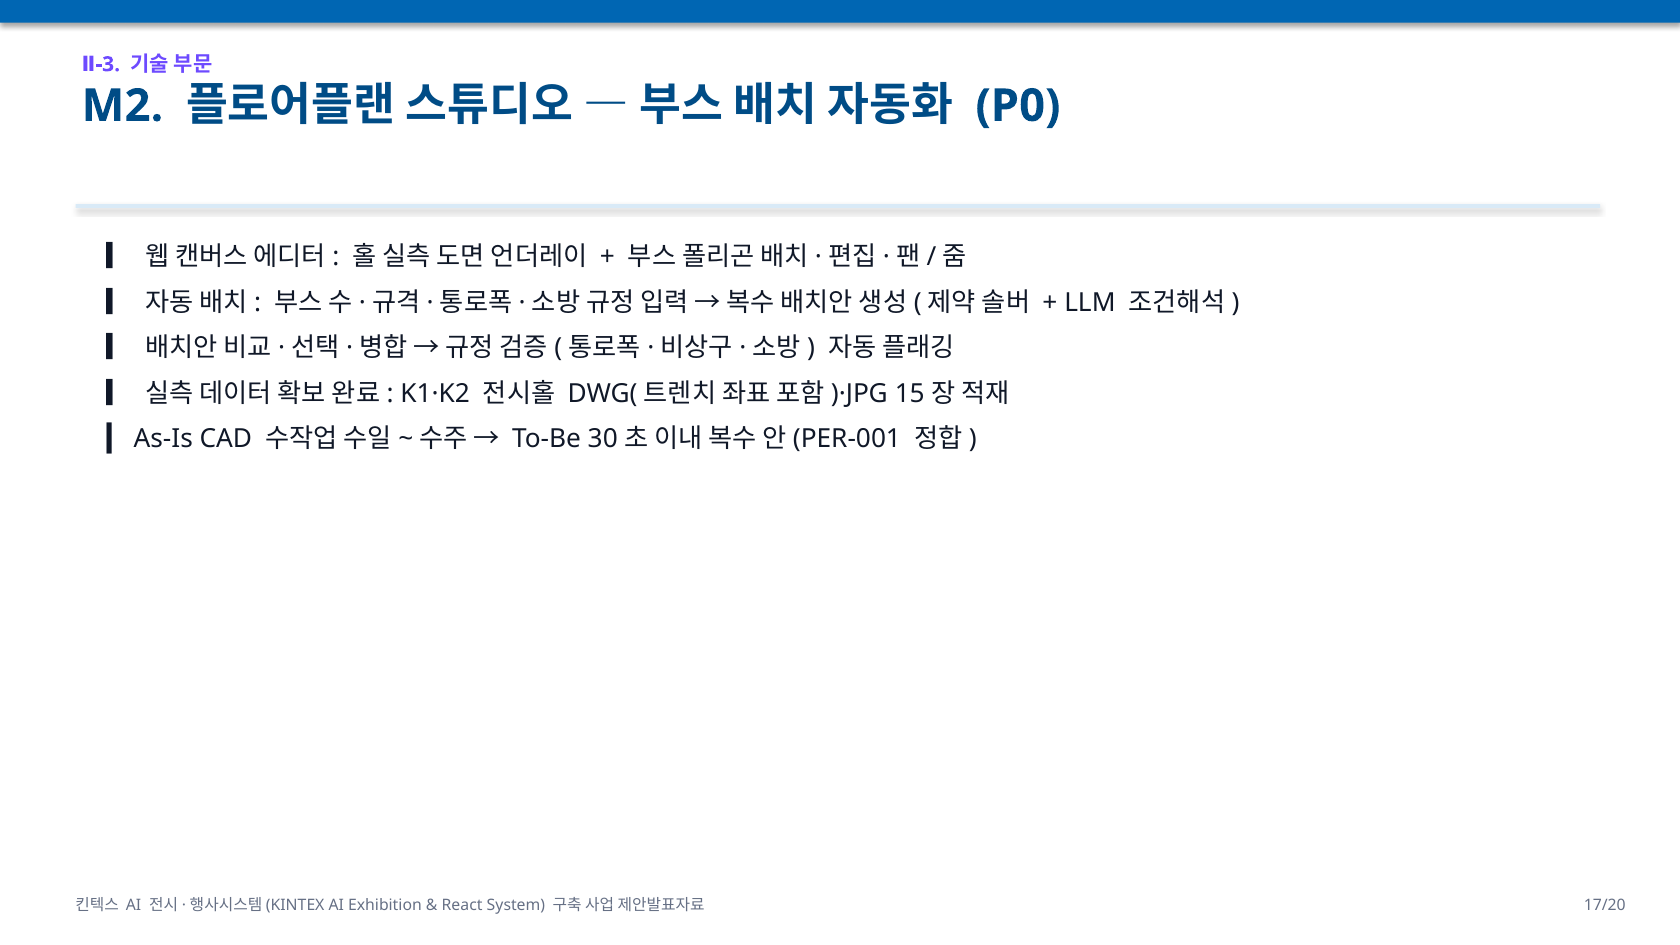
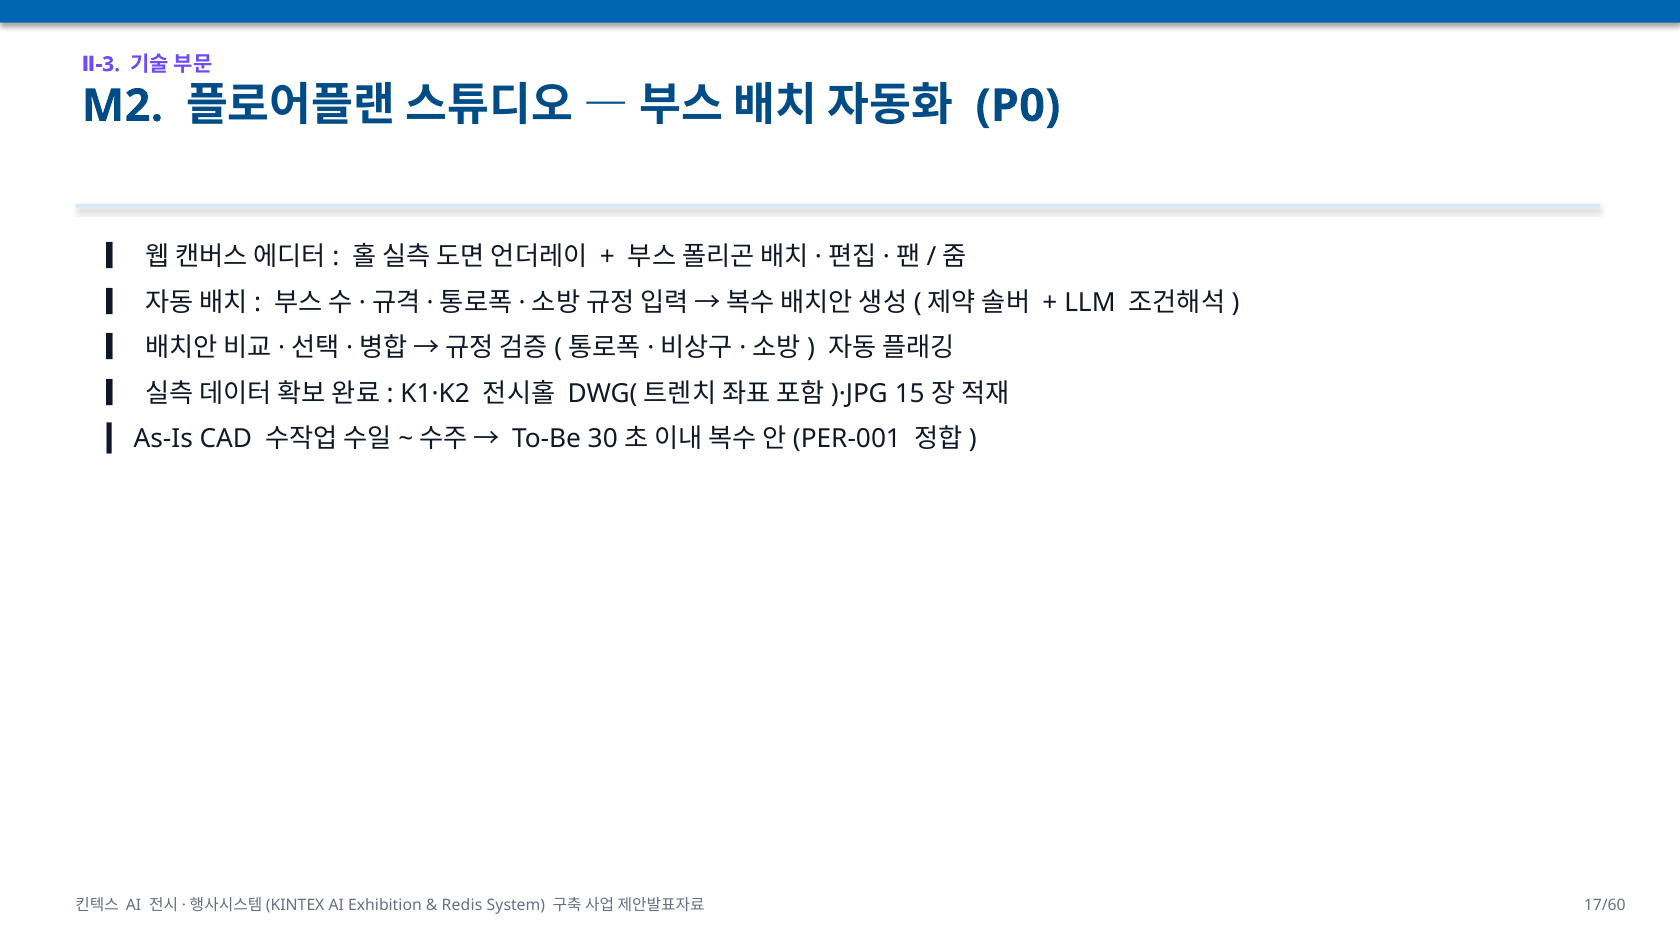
React: React -> Redis
17/20: 17/20 -> 17/60
